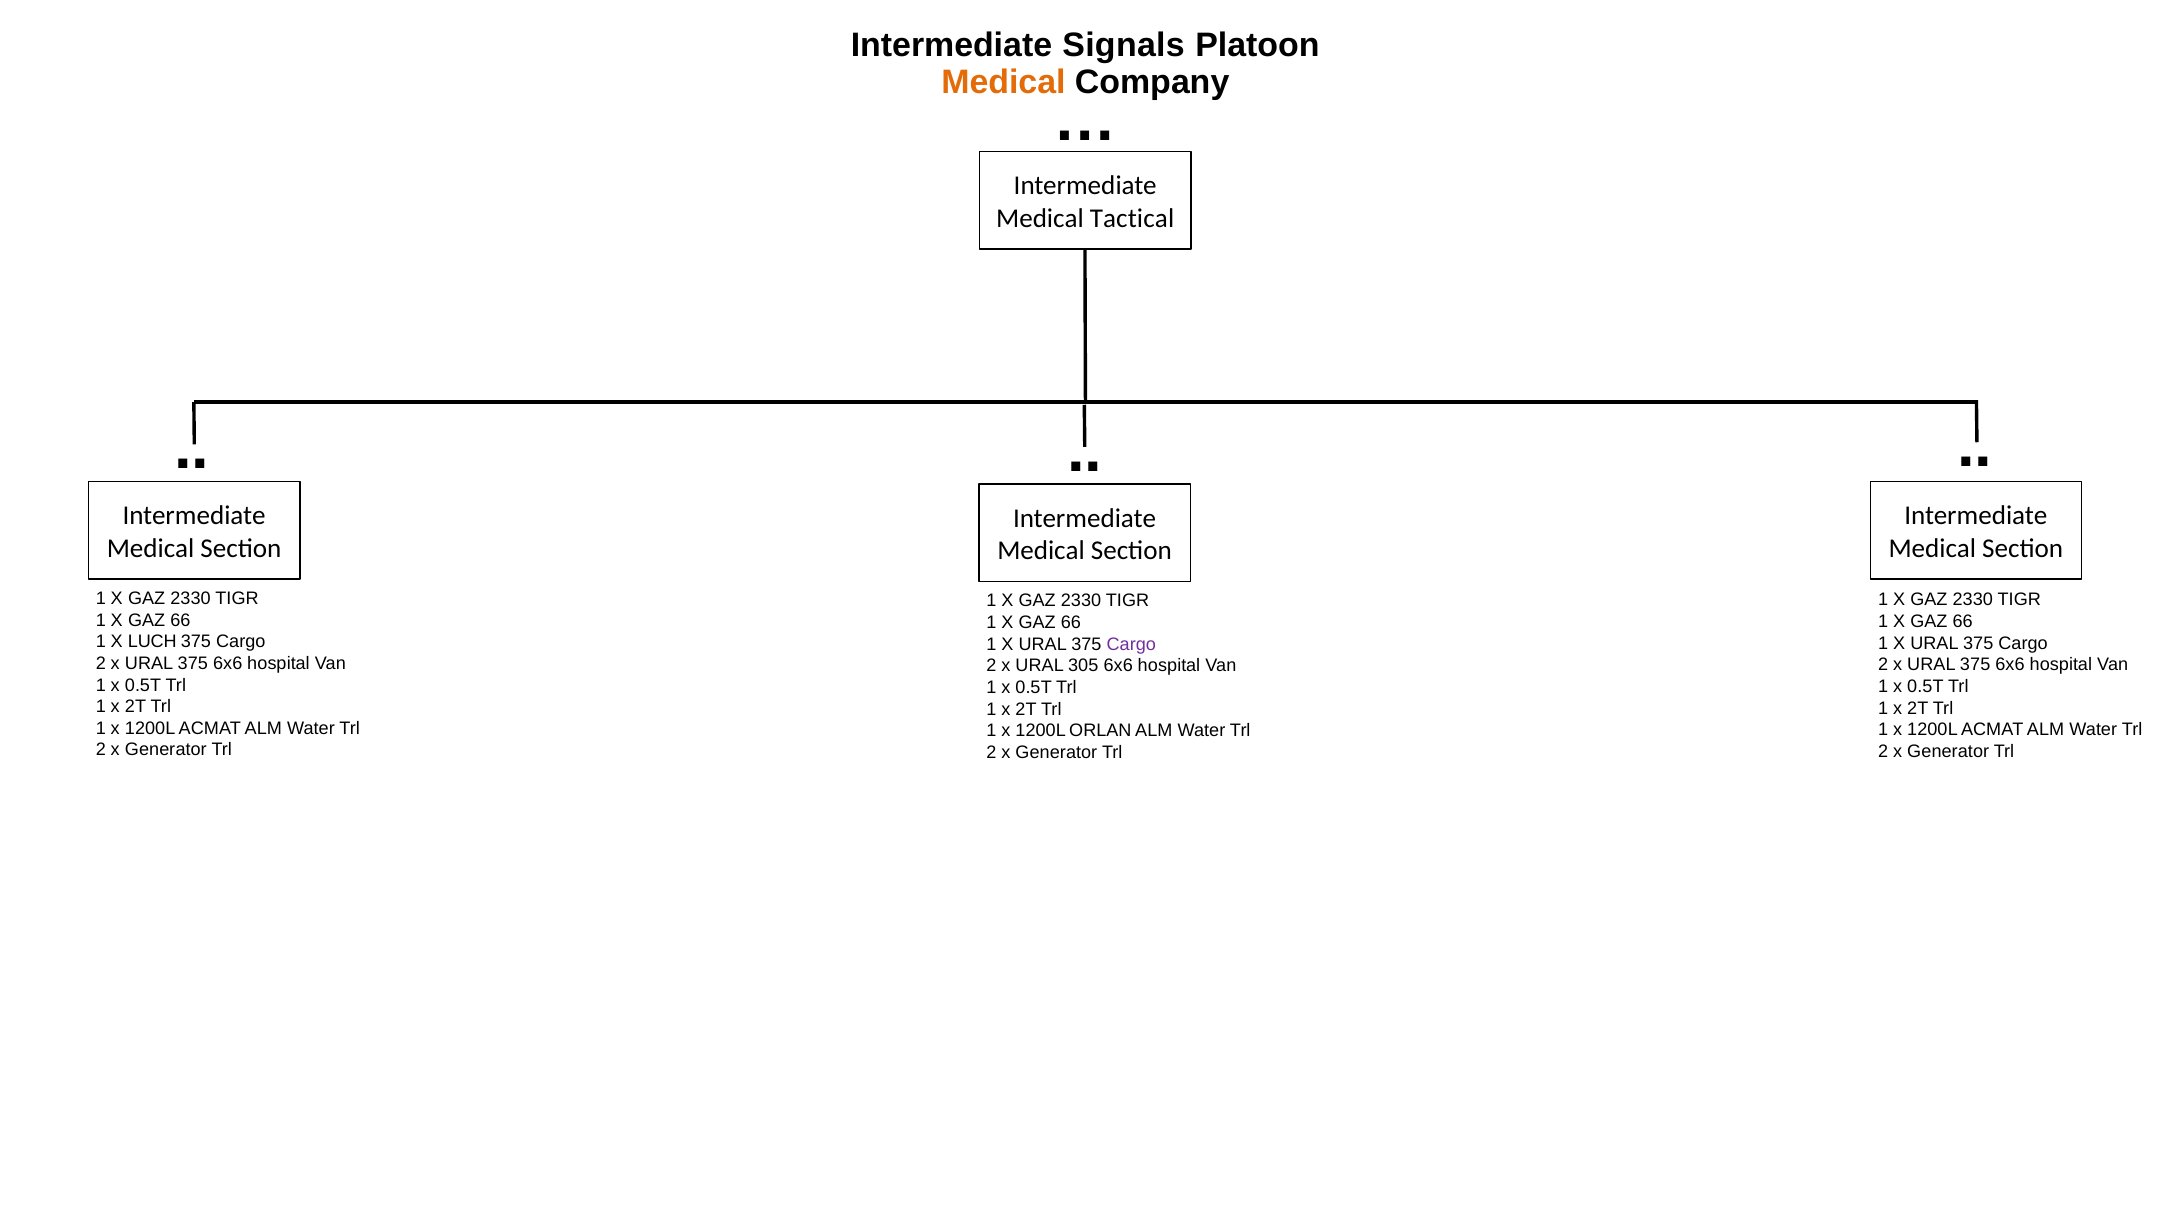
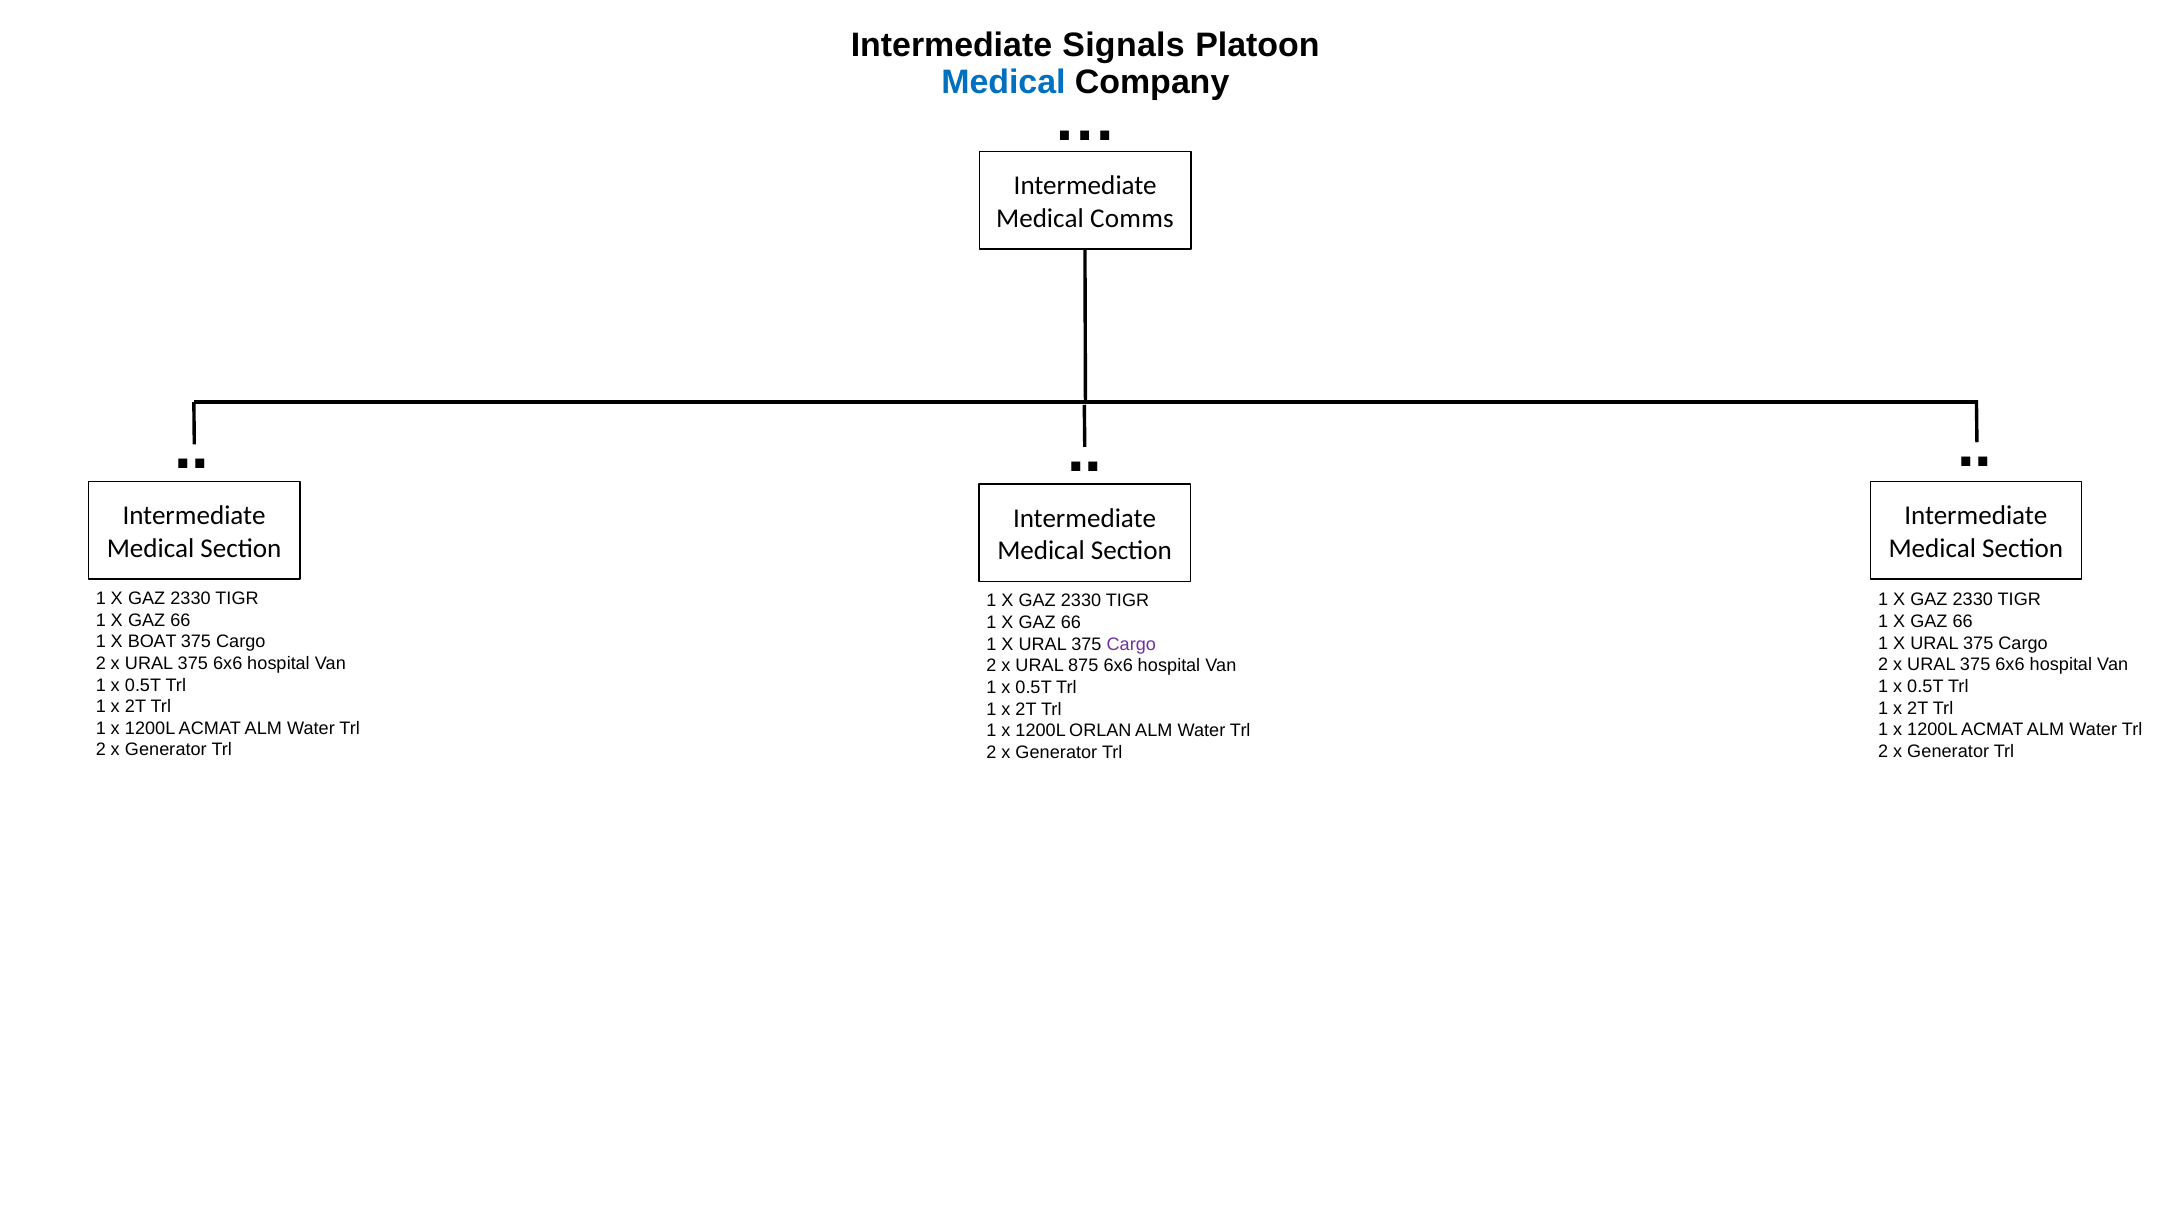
Medical at (1003, 82) colour: orange -> blue
Tactical: Tactical -> Comms
LUCH: LUCH -> BOAT
305: 305 -> 875
